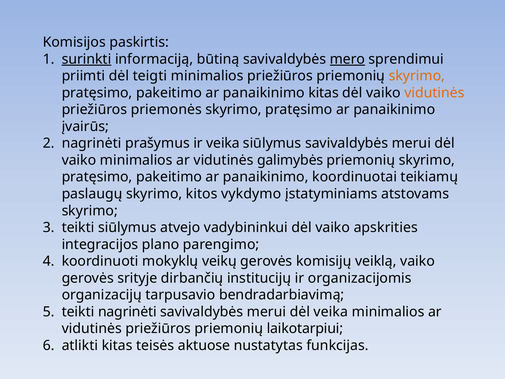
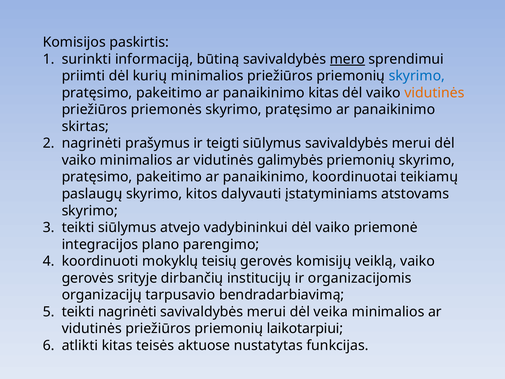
surinkti underline: present -> none
teigti: teigti -> kurių
skyrimo at (417, 76) colour: orange -> blue
įvairūs: įvairūs -> skirtas
ir veika: veika -> teigti
vykdymo: vykdymo -> dalyvauti
apskrities: apskrities -> priemonė
veikų: veikų -> teisių
